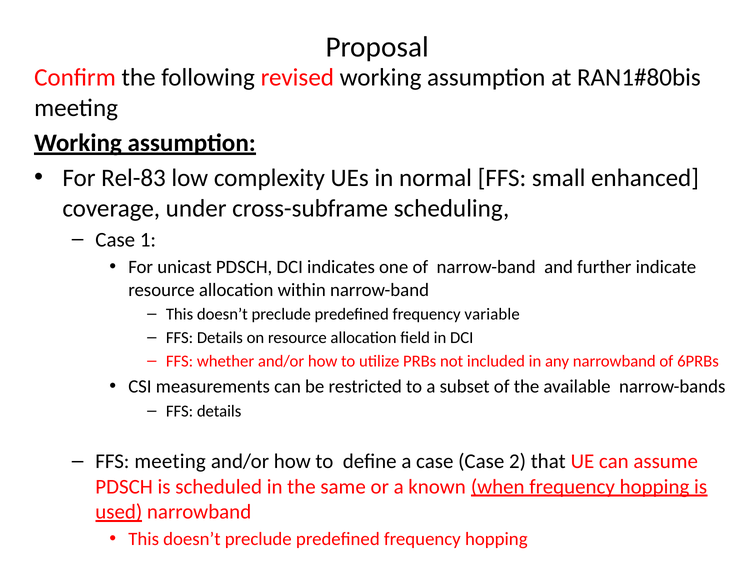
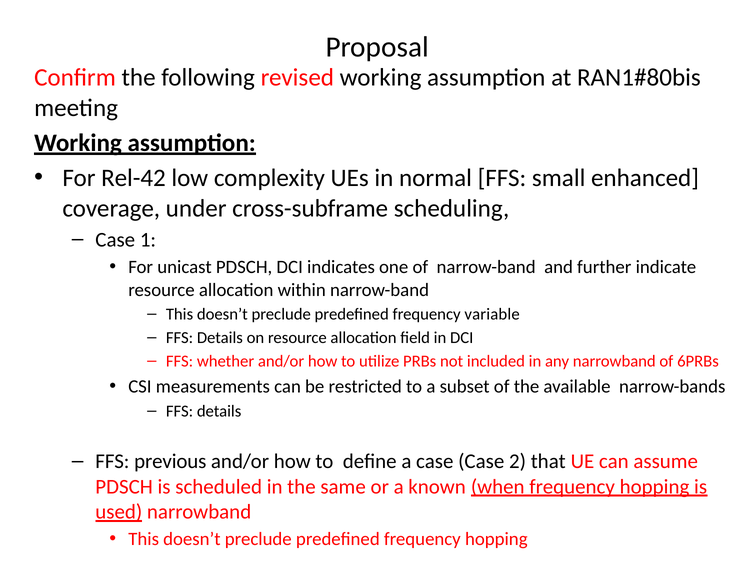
Rel-83: Rel-83 -> Rel-42
FFS meeting: meeting -> previous
